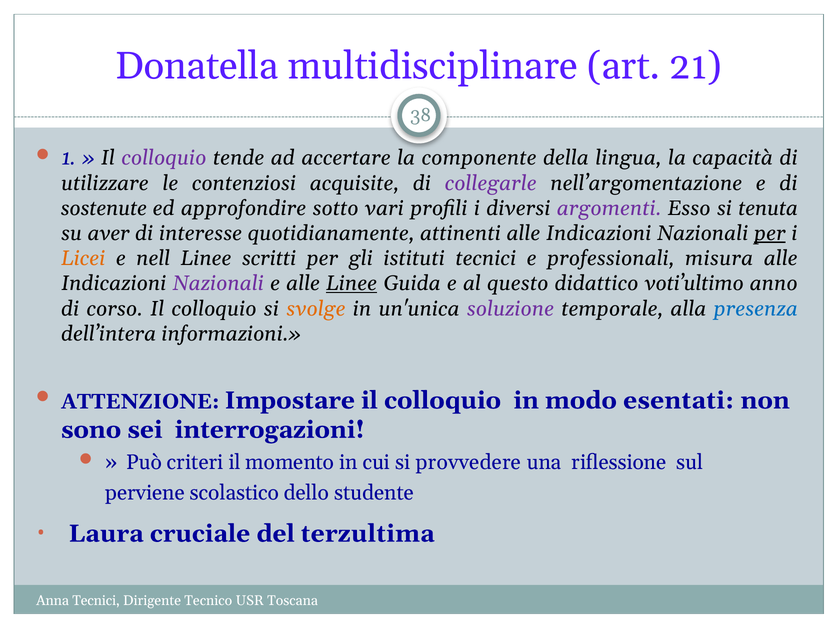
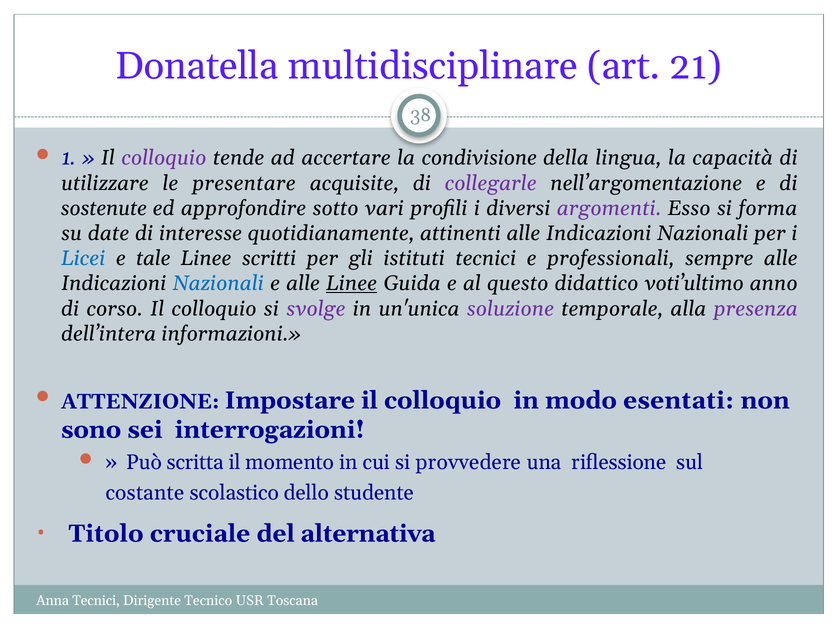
componente: componente -> condivisione
contenziosi: contenziosi -> presentare
tenuta: tenuta -> forma
aver: aver -> date
per at (770, 234) underline: present -> none
Licei colour: orange -> blue
nell: nell -> tale
misura: misura -> sempre
Nazionali at (218, 284) colour: purple -> blue
svolge colour: orange -> purple
presenza colour: blue -> purple
criteri: criteri -> scritta
perviene: perviene -> costante
Laura: Laura -> Titolo
terzultima: terzultima -> alternativa
